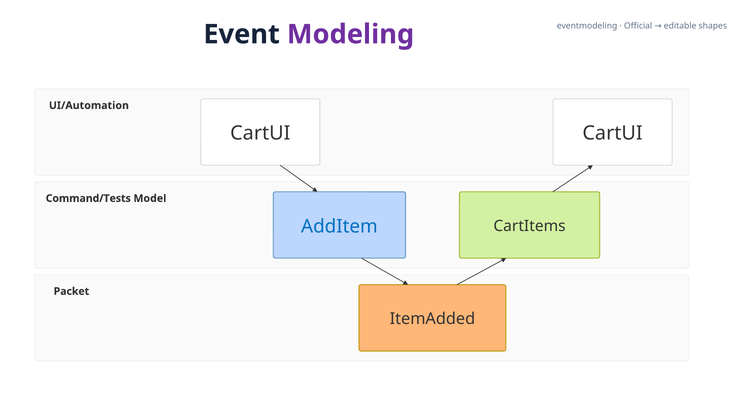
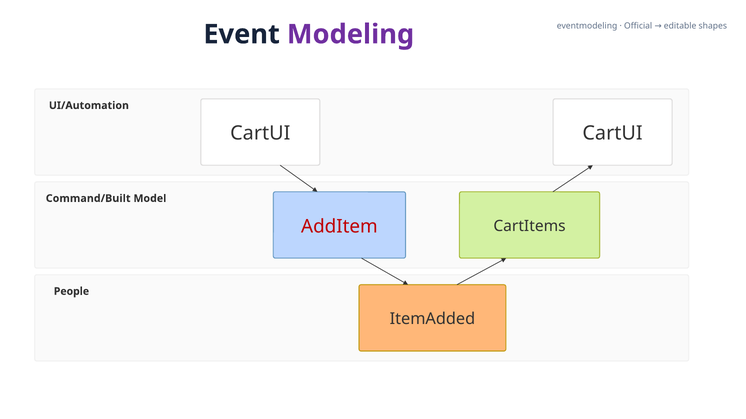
Command/Tests: Command/Tests -> Command/Built
AddItem colour: blue -> red
Packet: Packet -> People
